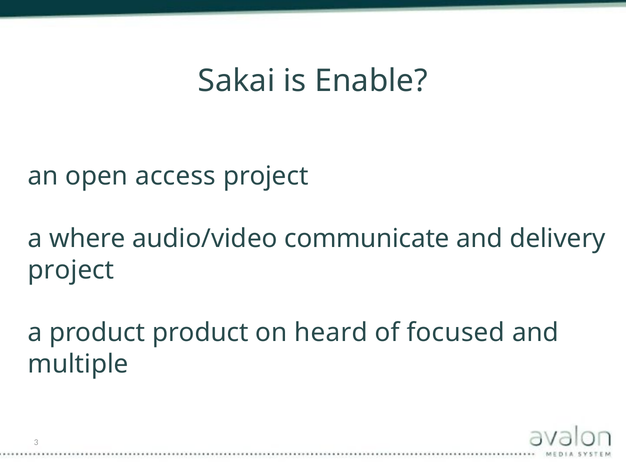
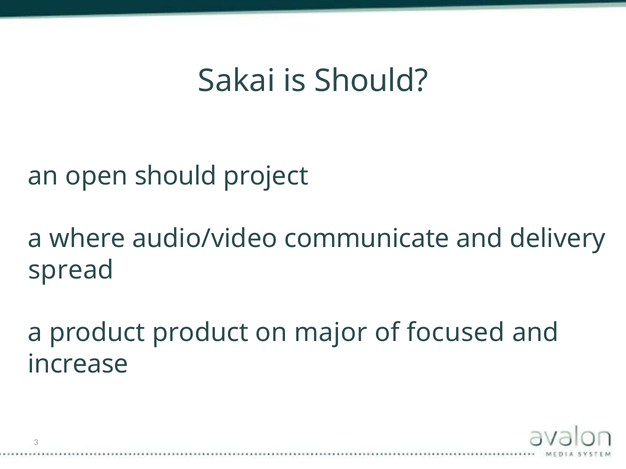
is Enable: Enable -> Should
open access: access -> should
project at (71, 270): project -> spread
heard: heard -> major
multiple: multiple -> increase
